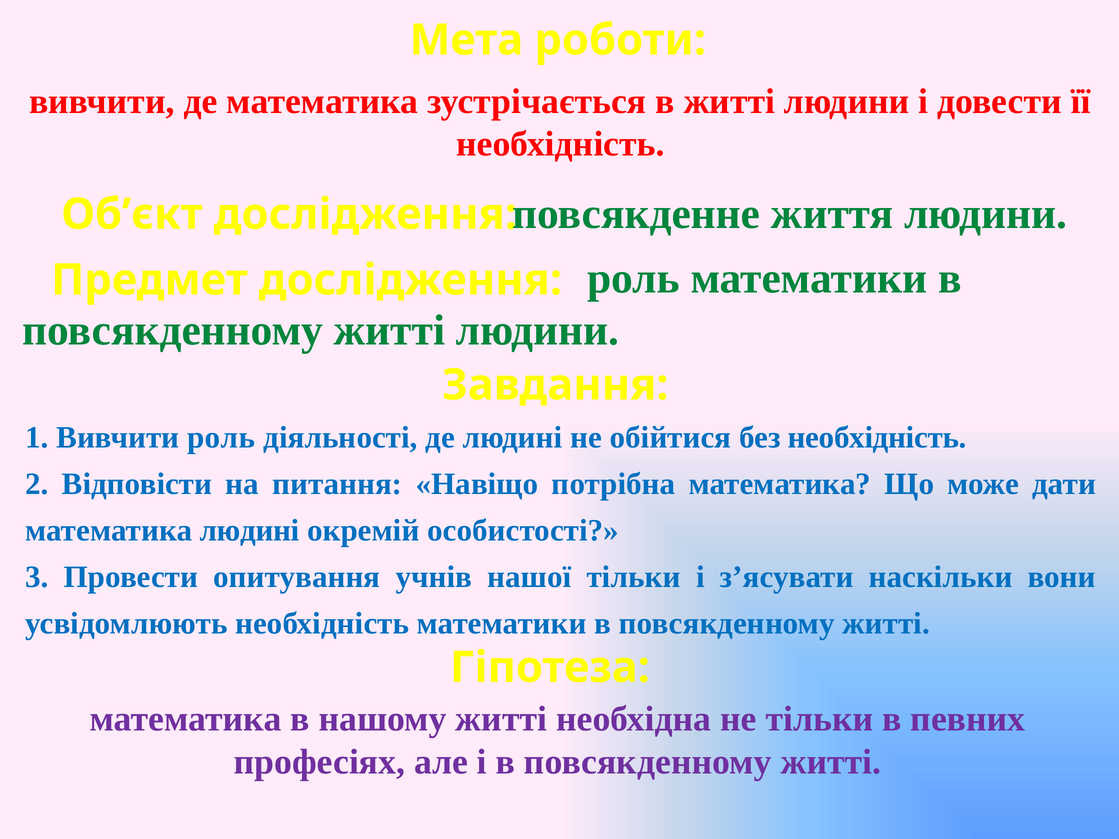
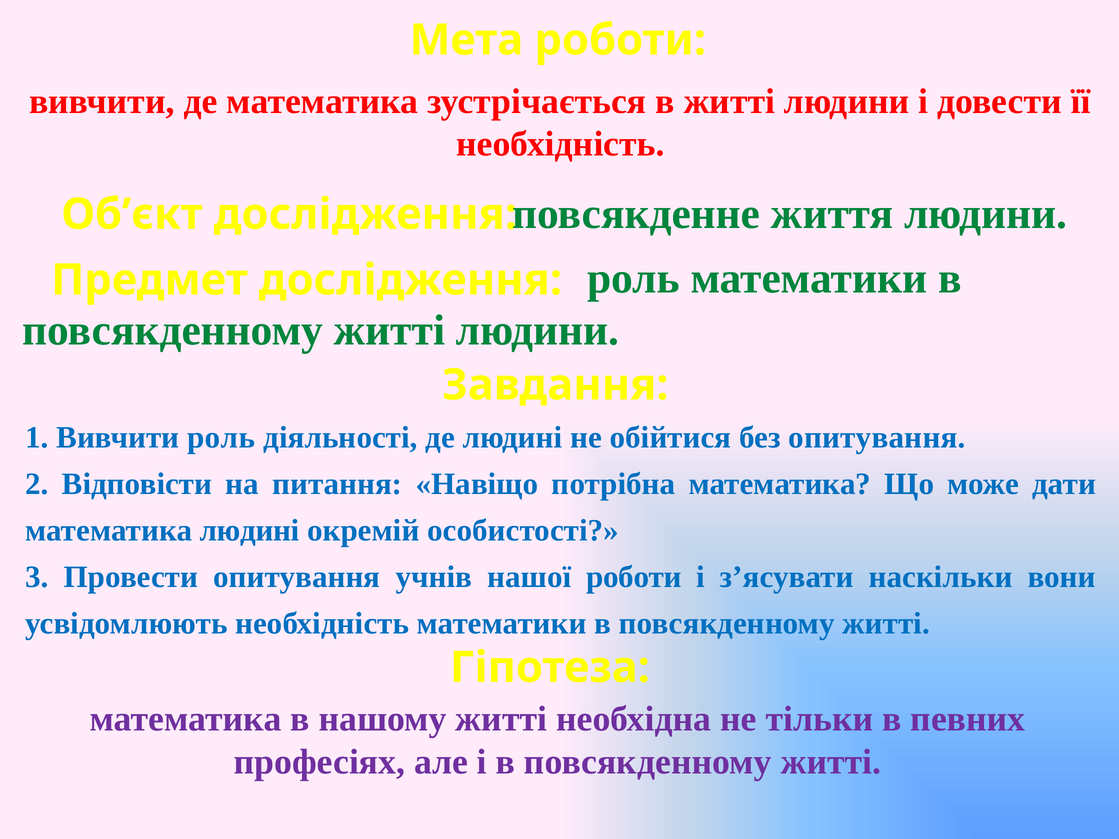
без необхідність: необхідність -> опитування
нашої тільки: тільки -> роботи
